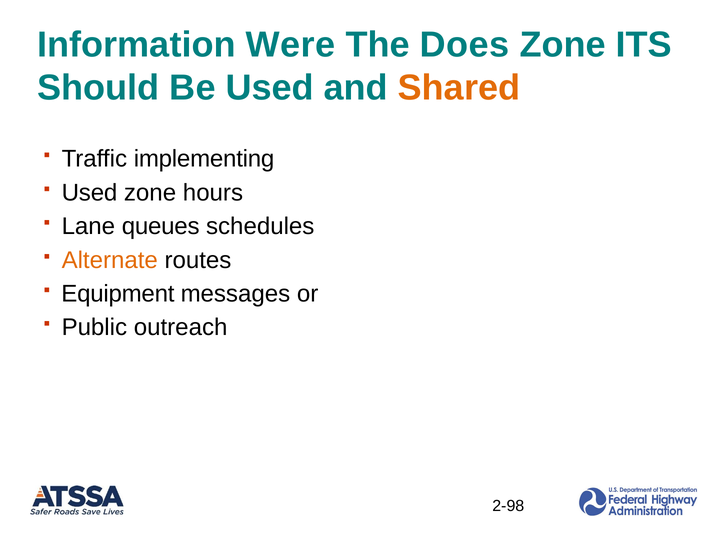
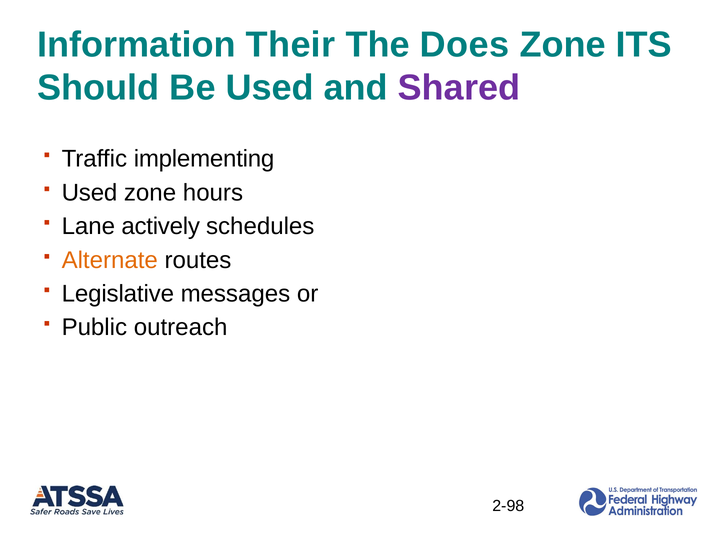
Were: Were -> Their
Shared colour: orange -> purple
queues: queues -> actively
Equipment: Equipment -> Legislative
